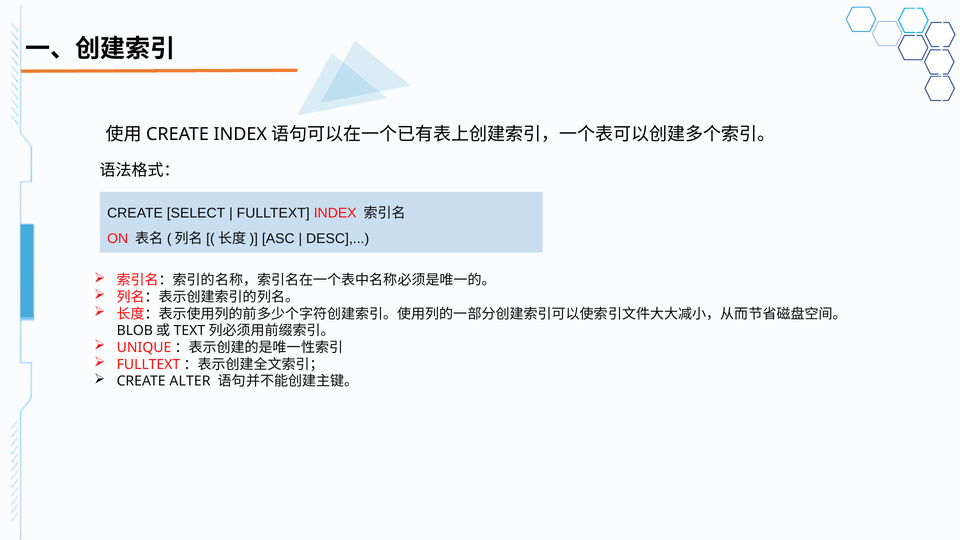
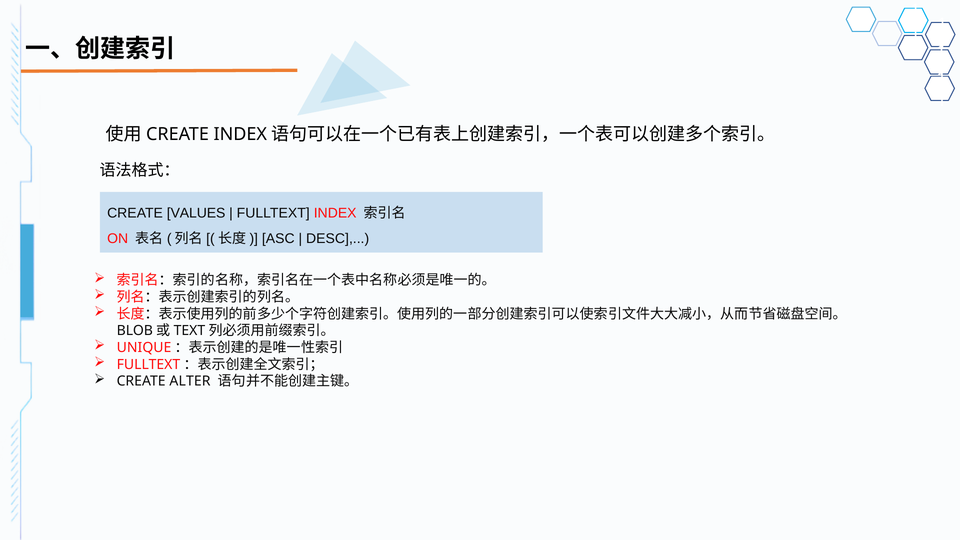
SELECT: SELECT -> VALUES
